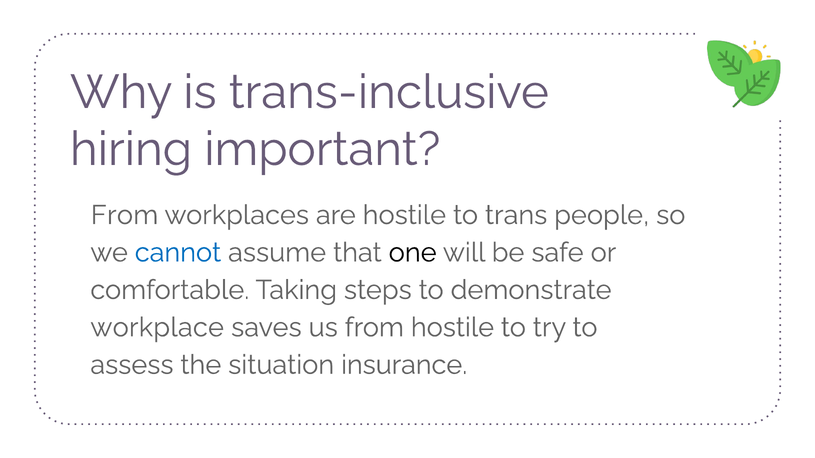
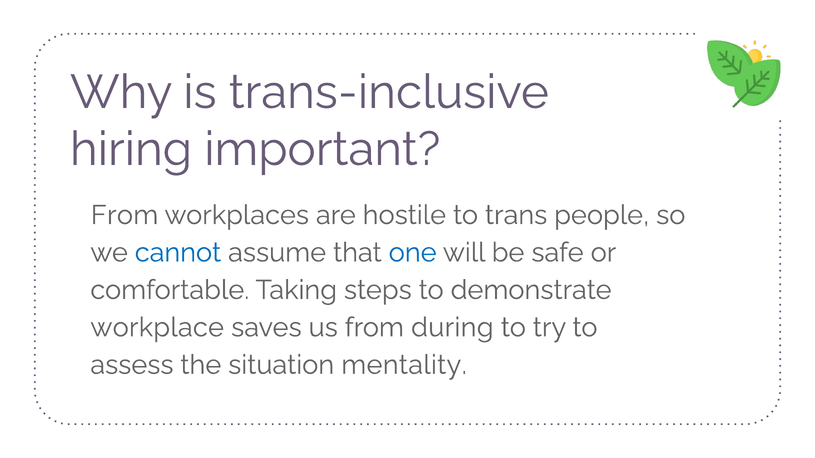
one colour: black -> blue
from hostile: hostile -> during
insurance: insurance -> mentality
